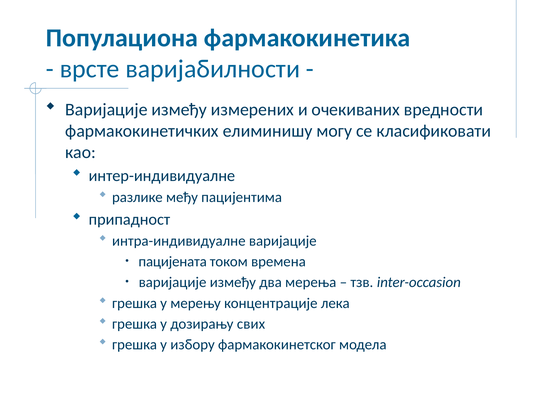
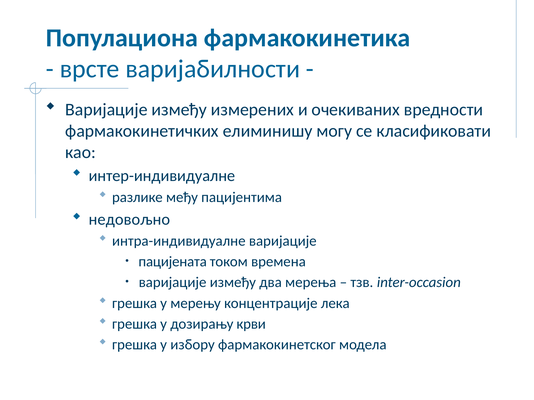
припадност: припадност -> недовољно
свих: свих -> крви
